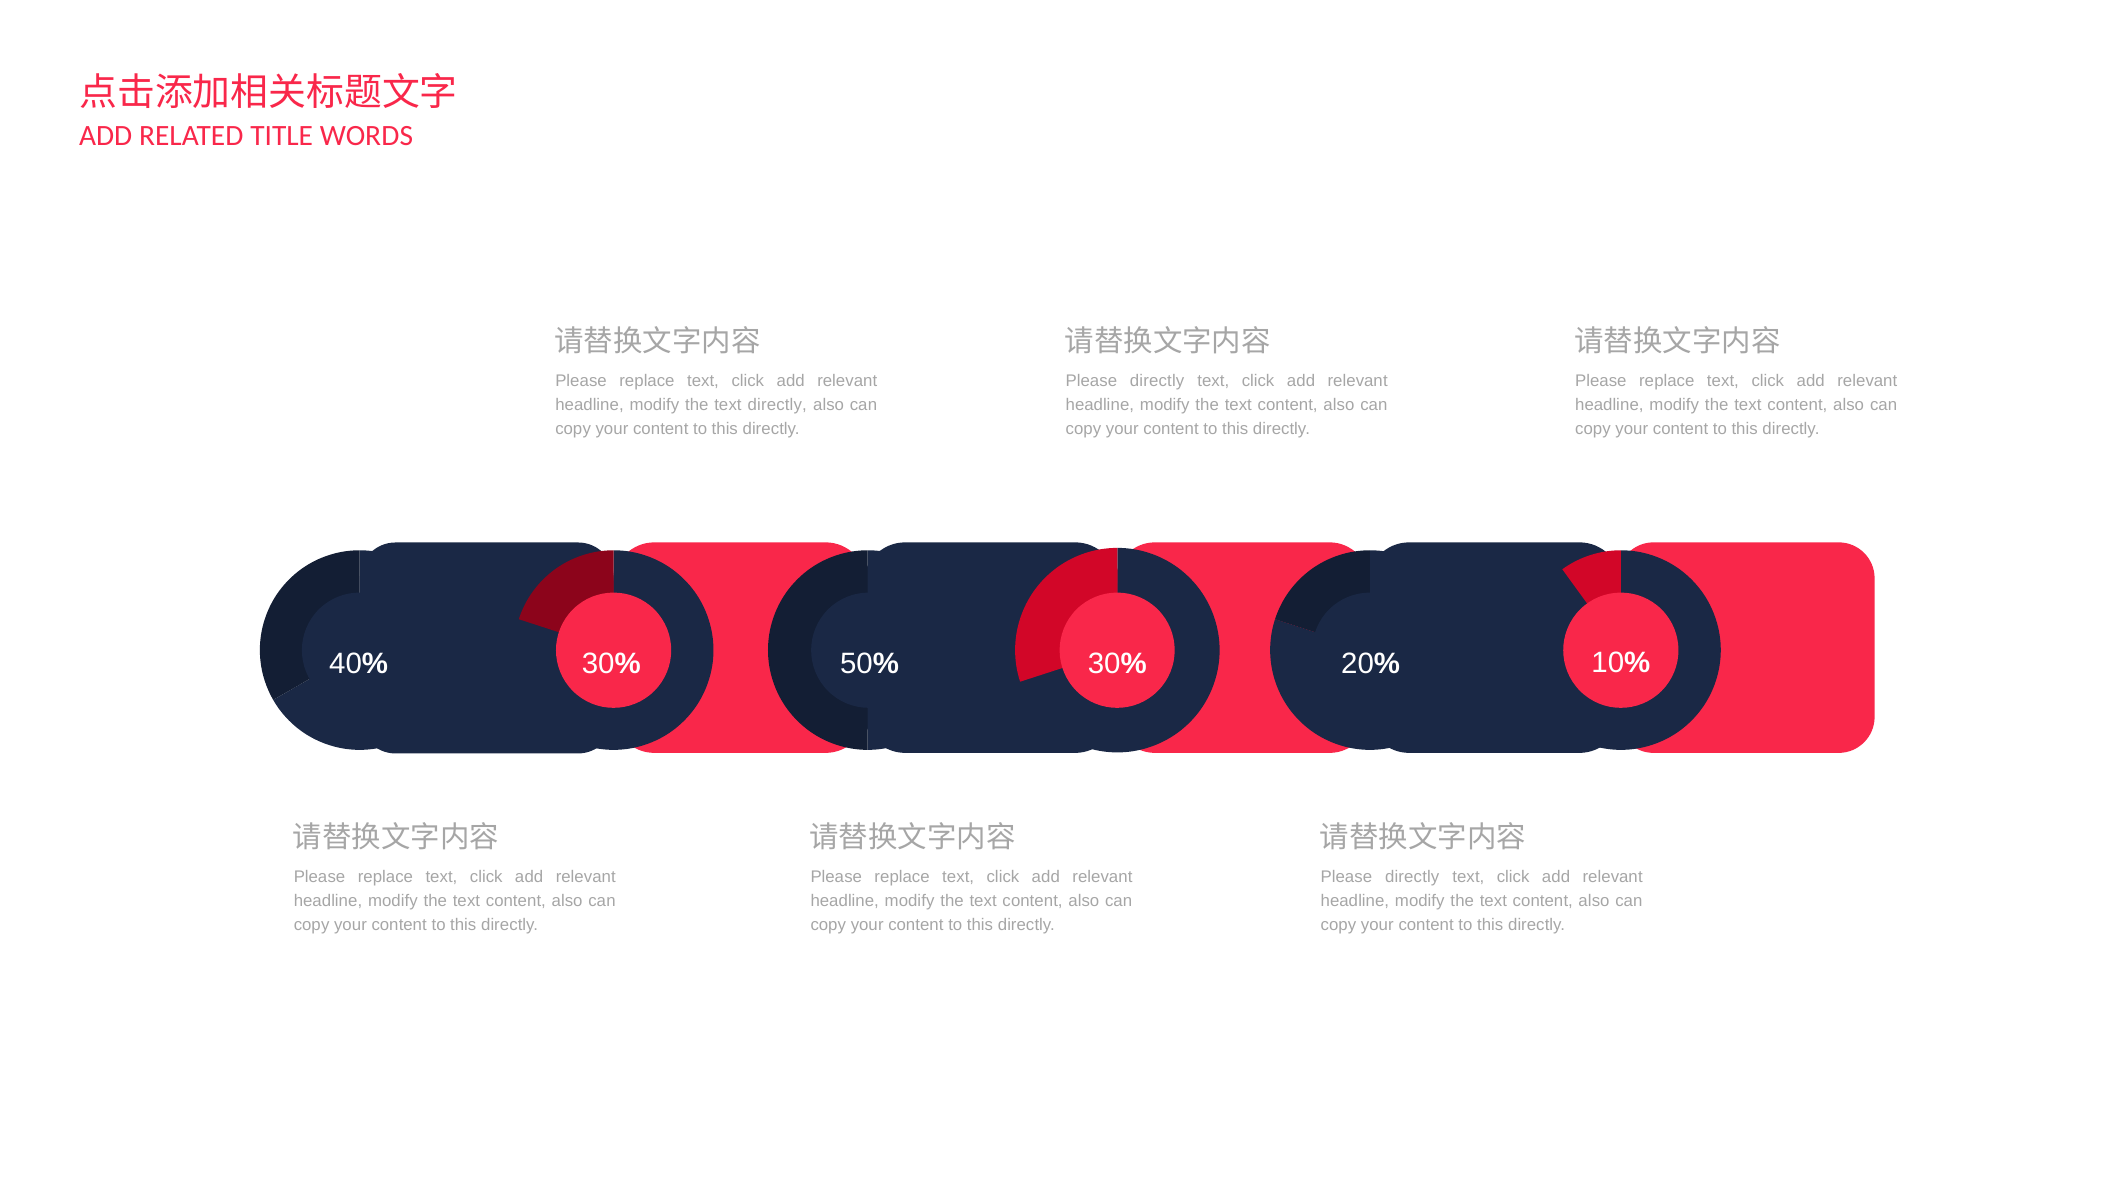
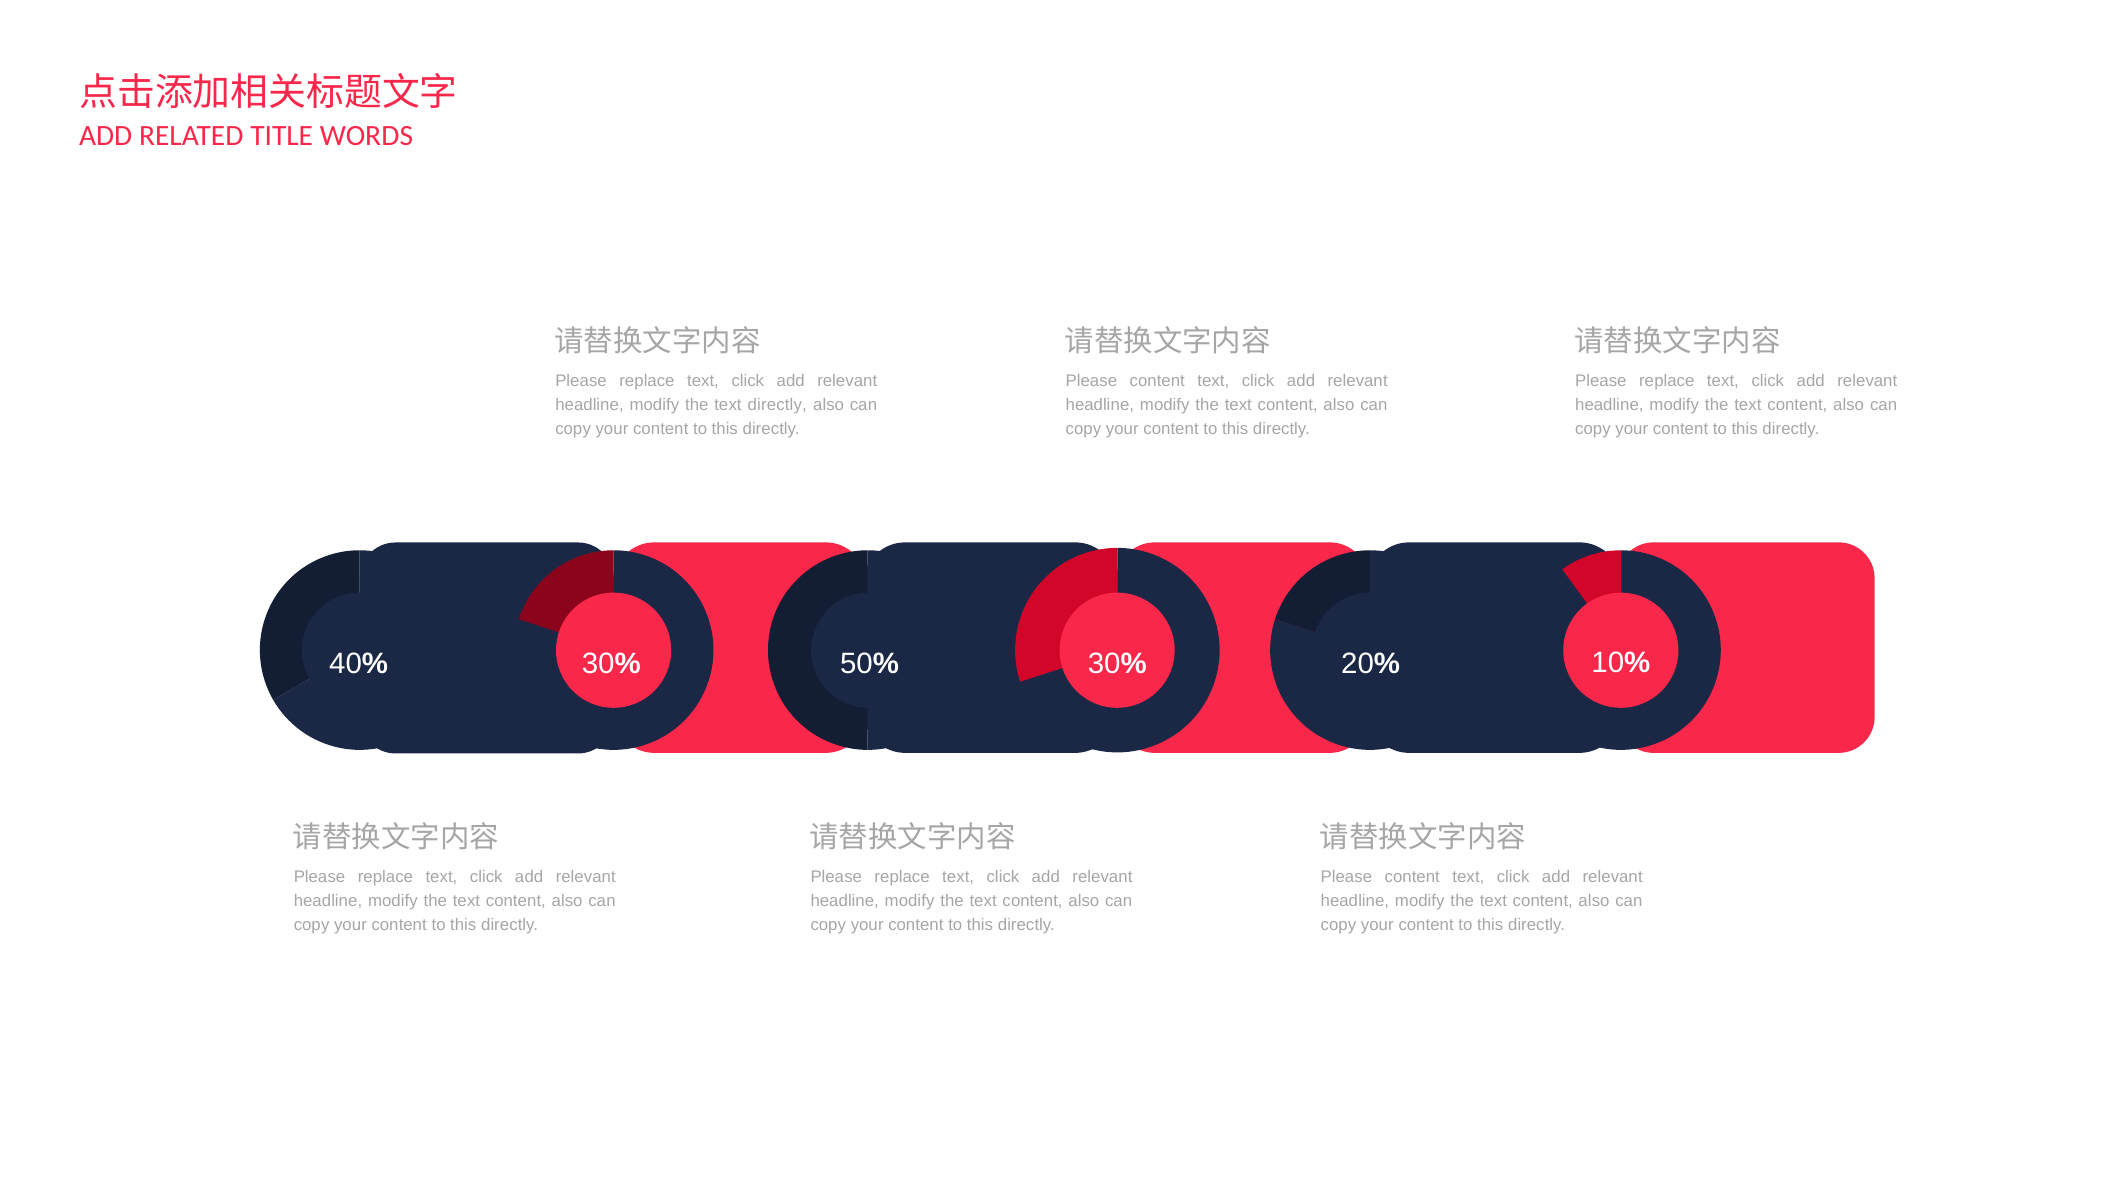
directly at (1157, 381): directly -> content
directly at (1412, 877): directly -> content
